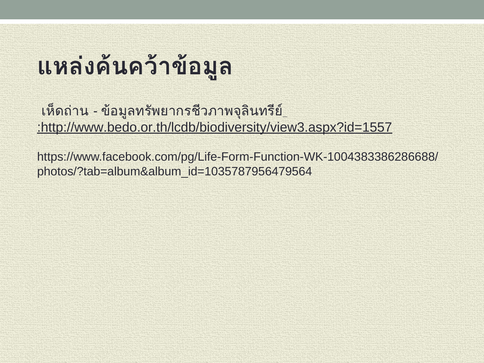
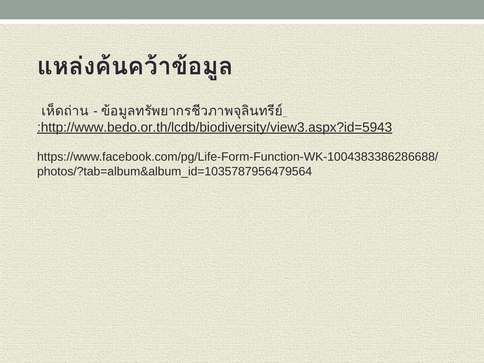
:http://www.bedo.or.th/lcdb/biodiversity/view3.aspx?id=1557: :http://www.bedo.or.th/lcdb/biodiversity/view3.aspx?id=1557 -> :http://www.bedo.or.th/lcdb/biodiversity/view3.aspx?id=5943
